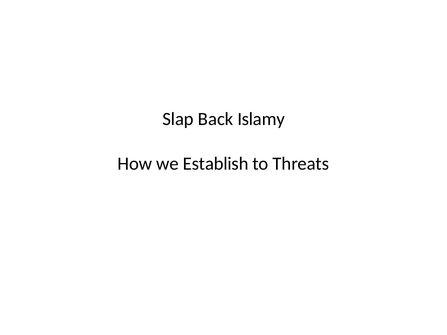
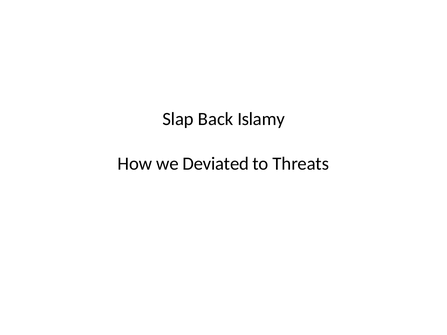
Establish: Establish -> Deviated
